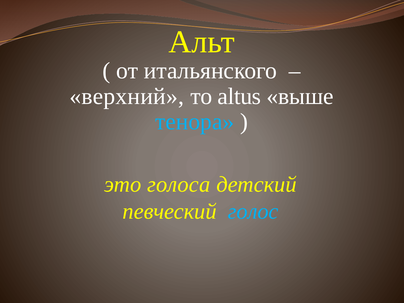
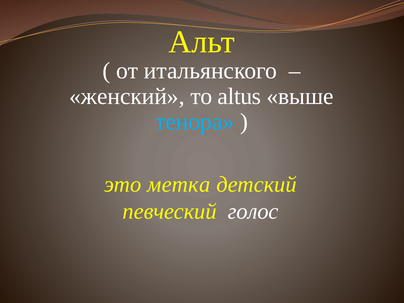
верхний: верхний -> женский
голоса: голоса -> метка
голос colour: light blue -> white
